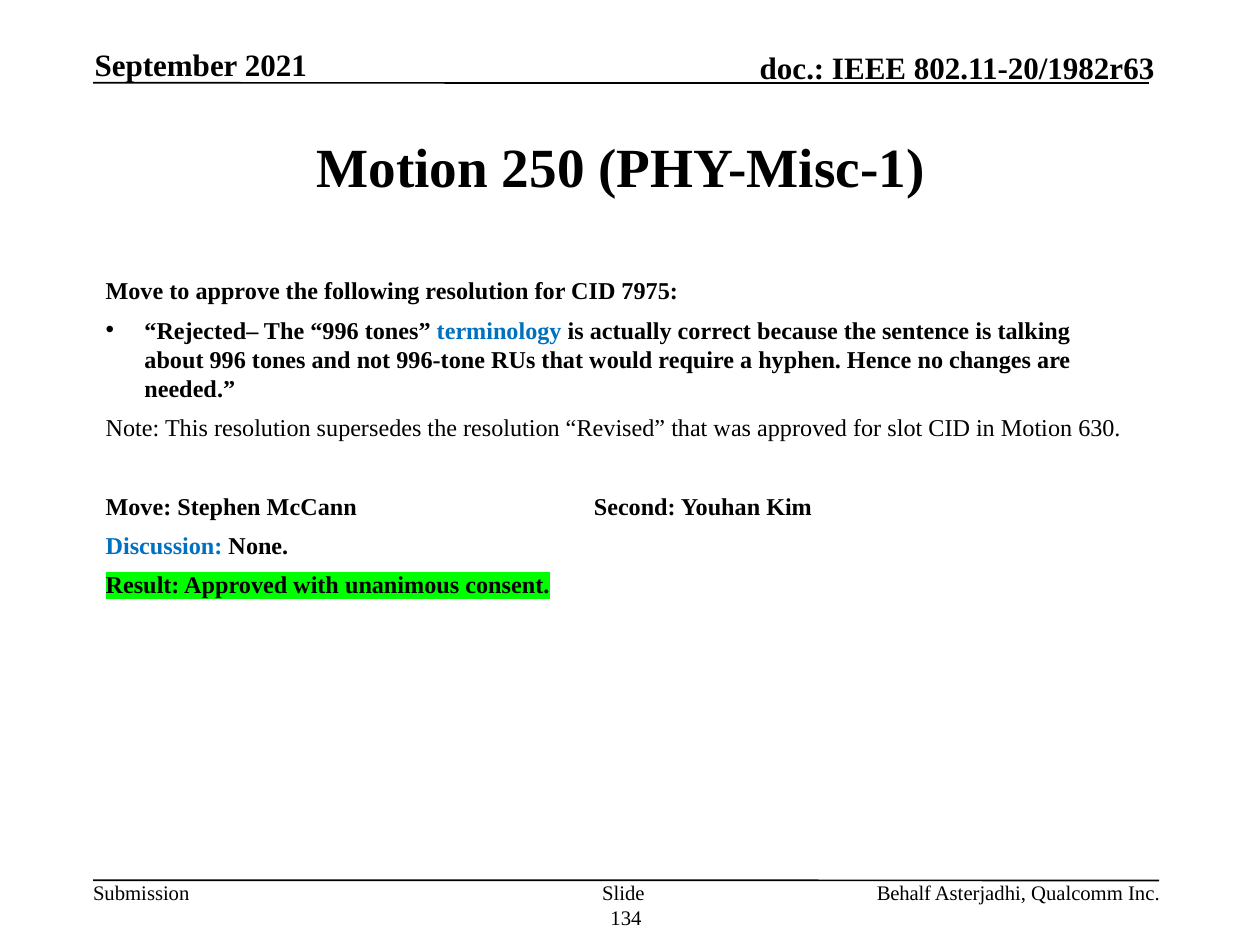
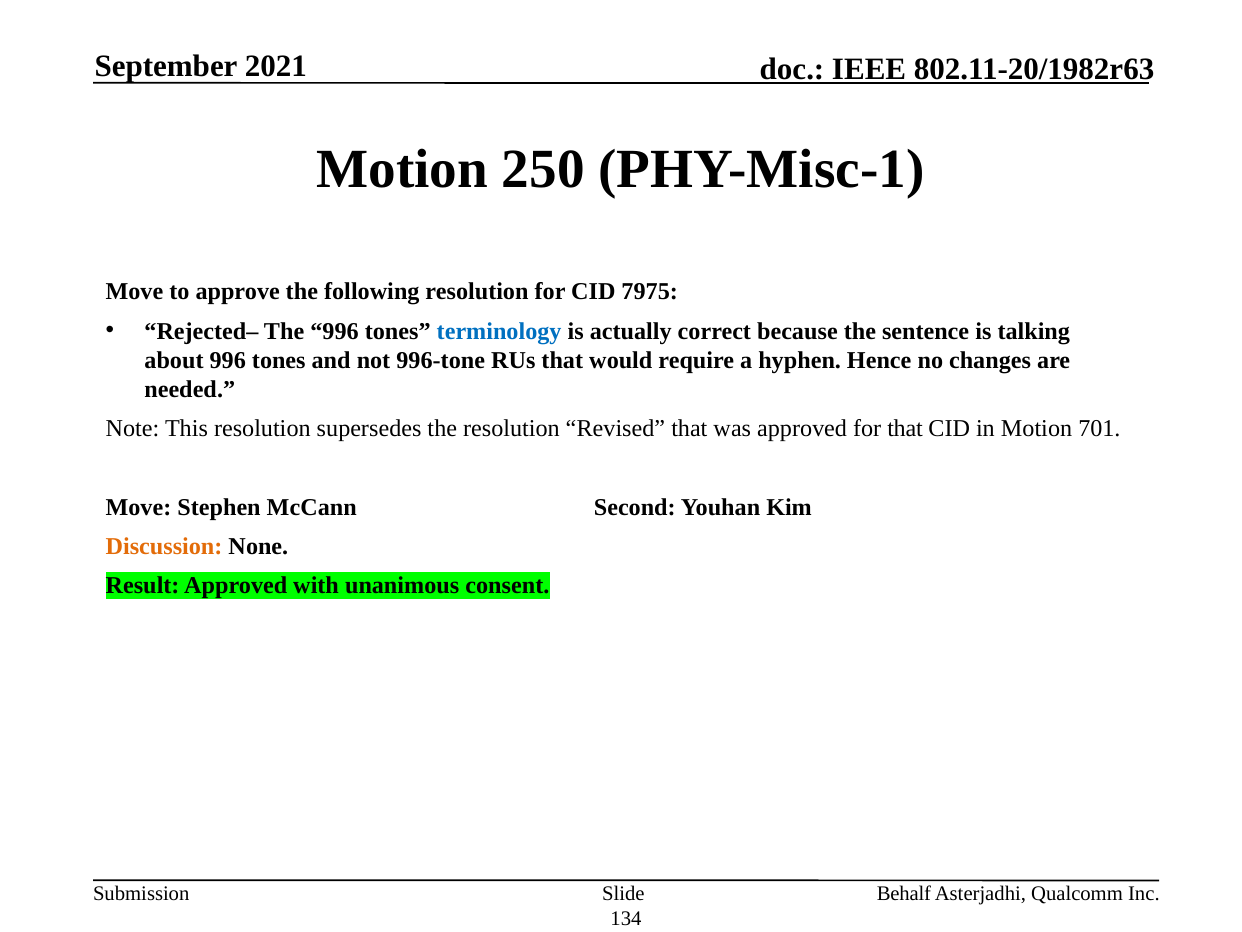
for slot: slot -> that
630: 630 -> 701
Discussion colour: blue -> orange
